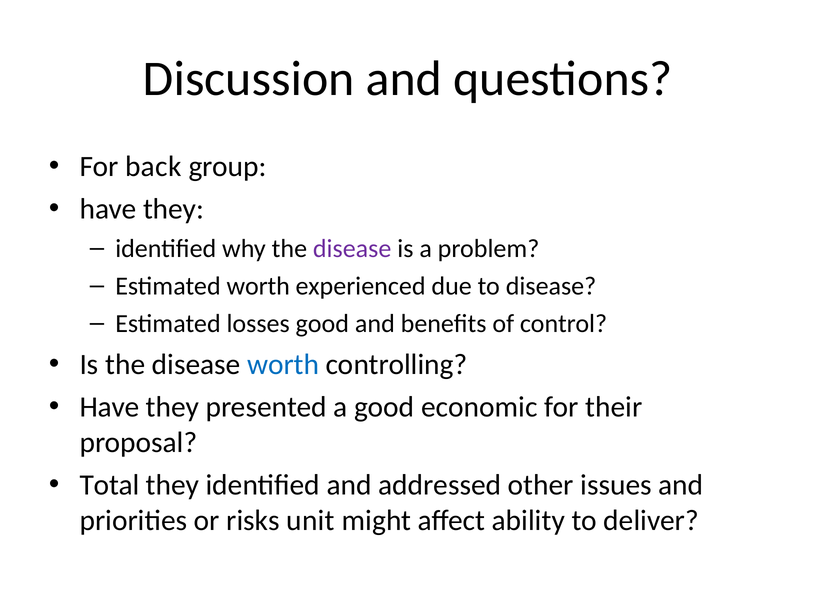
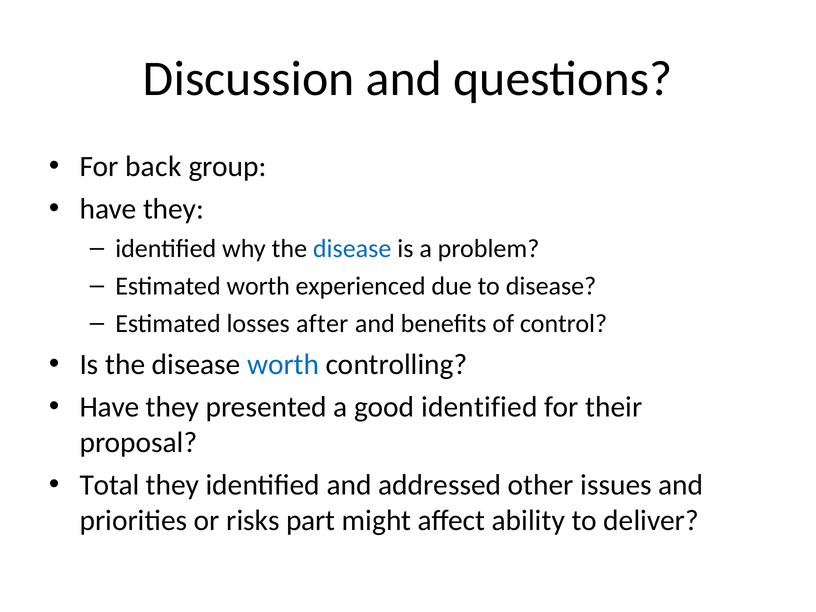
disease at (352, 249) colour: purple -> blue
losses good: good -> after
good economic: economic -> identified
unit: unit -> part
